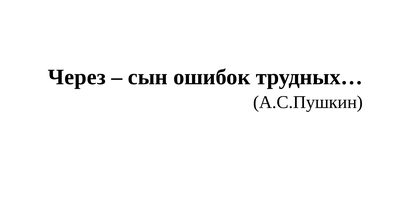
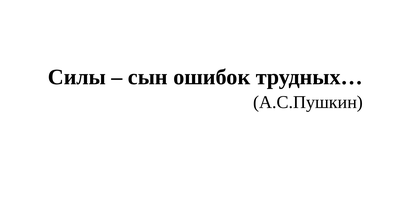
Через: Через -> Силы
